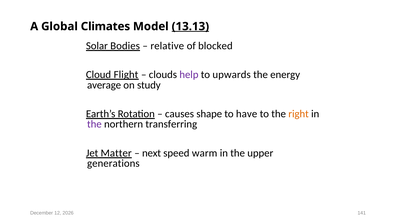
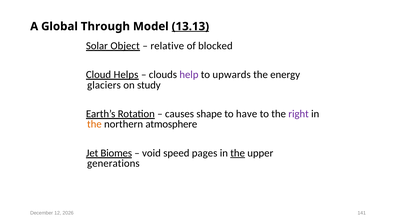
Climates: Climates -> Through
Bodies: Bodies -> Object
Flight: Flight -> Helps
average: average -> glaciers
right colour: orange -> purple
the at (94, 124) colour: purple -> orange
transferring: transferring -> atmosphere
Matter: Matter -> Biomes
next: next -> void
warm: warm -> pages
the at (238, 153) underline: none -> present
